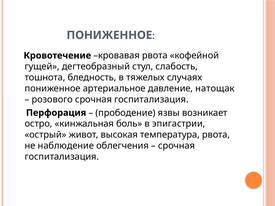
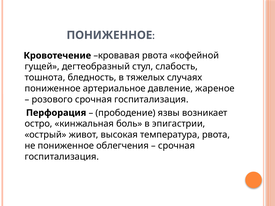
натощак: натощак -> жареное
не наблюдение: наблюдение -> пониженное
